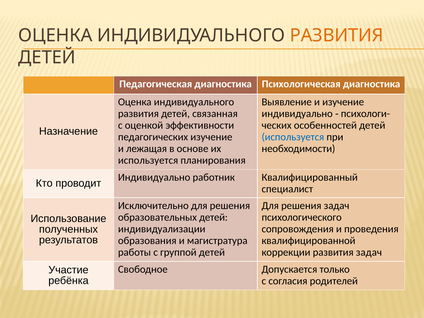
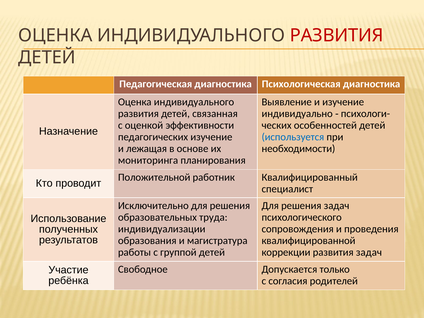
РАЗВИТИЯ at (337, 36) colour: orange -> red
используется at (148, 160): используется -> мониторинга
проводит Индивидуально: Индивидуально -> Положительной
образовательных детей: детей -> труда
